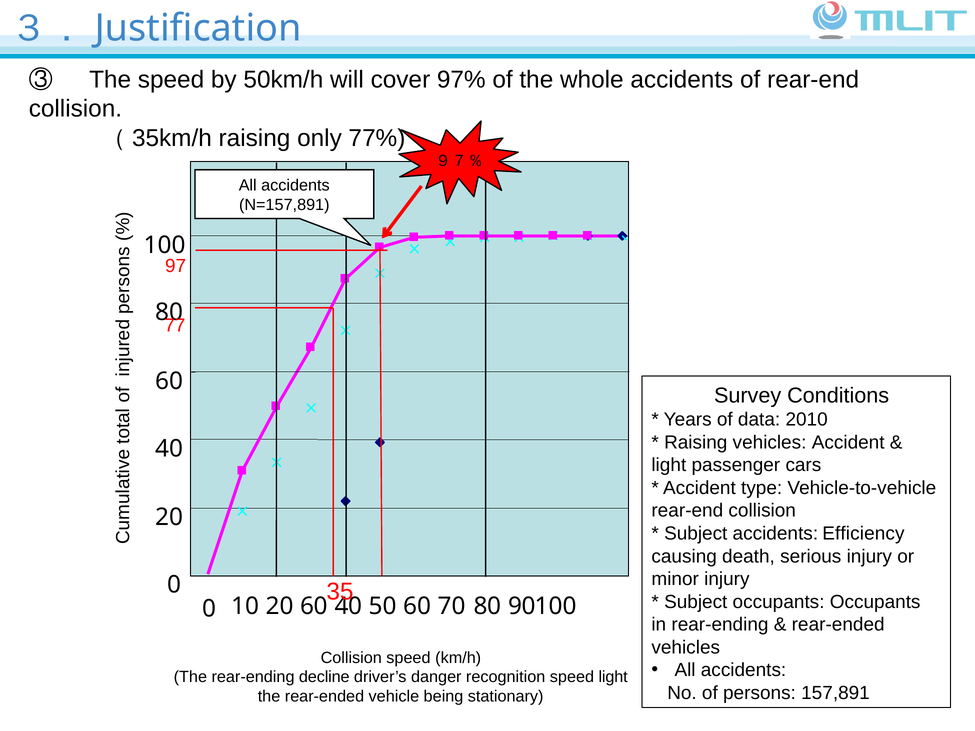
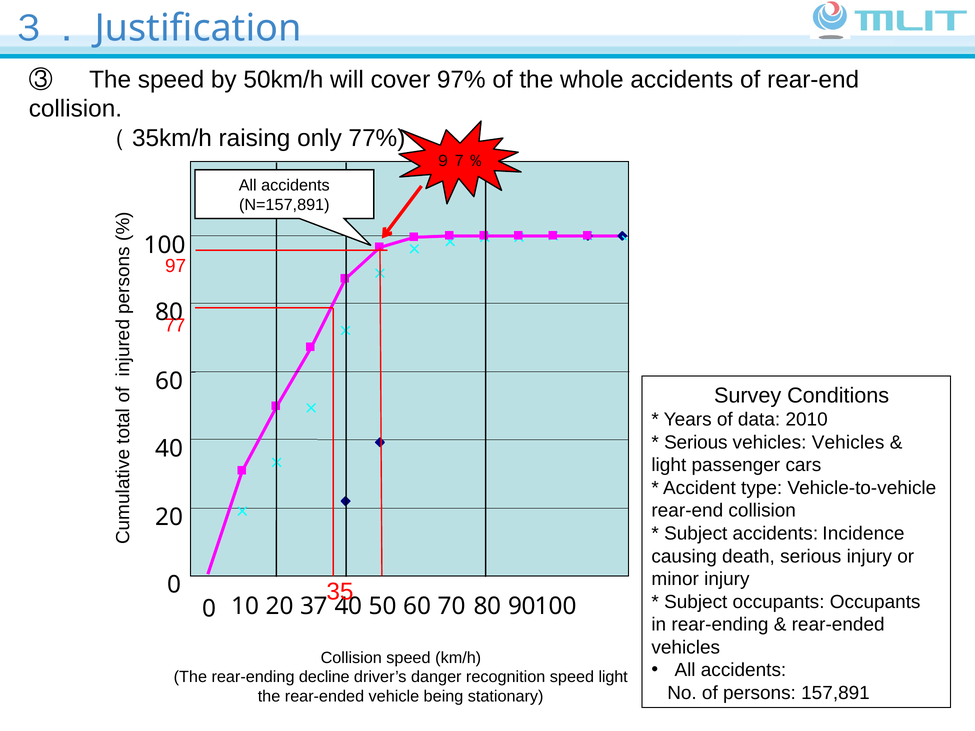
Raising at (696, 443): Raising -> Serious
vehicles Accident: Accident -> Vehicles
Efficiency: Efficiency -> Incidence
20 60: 60 -> 37
